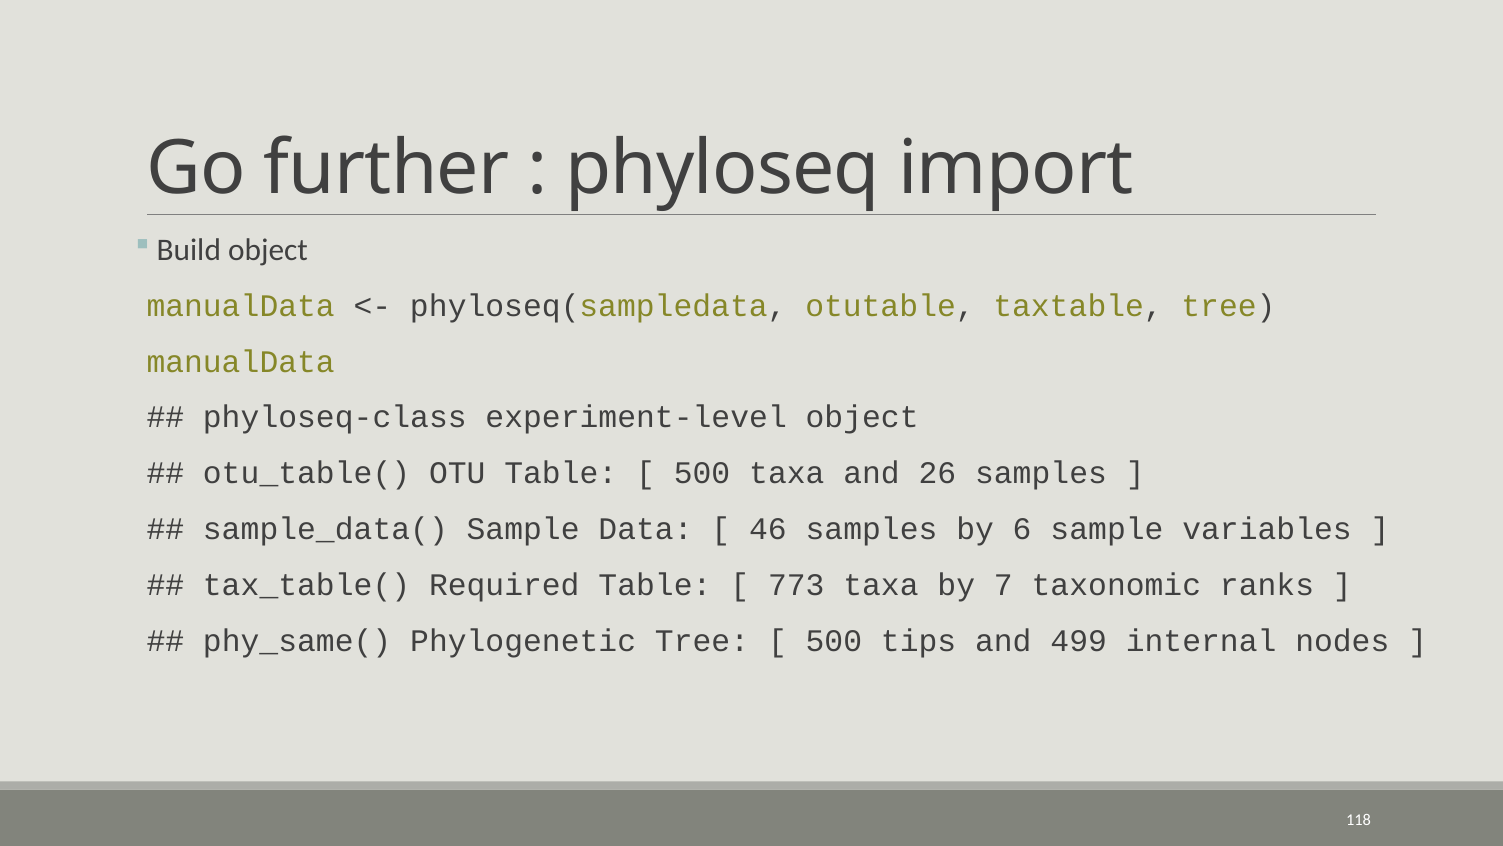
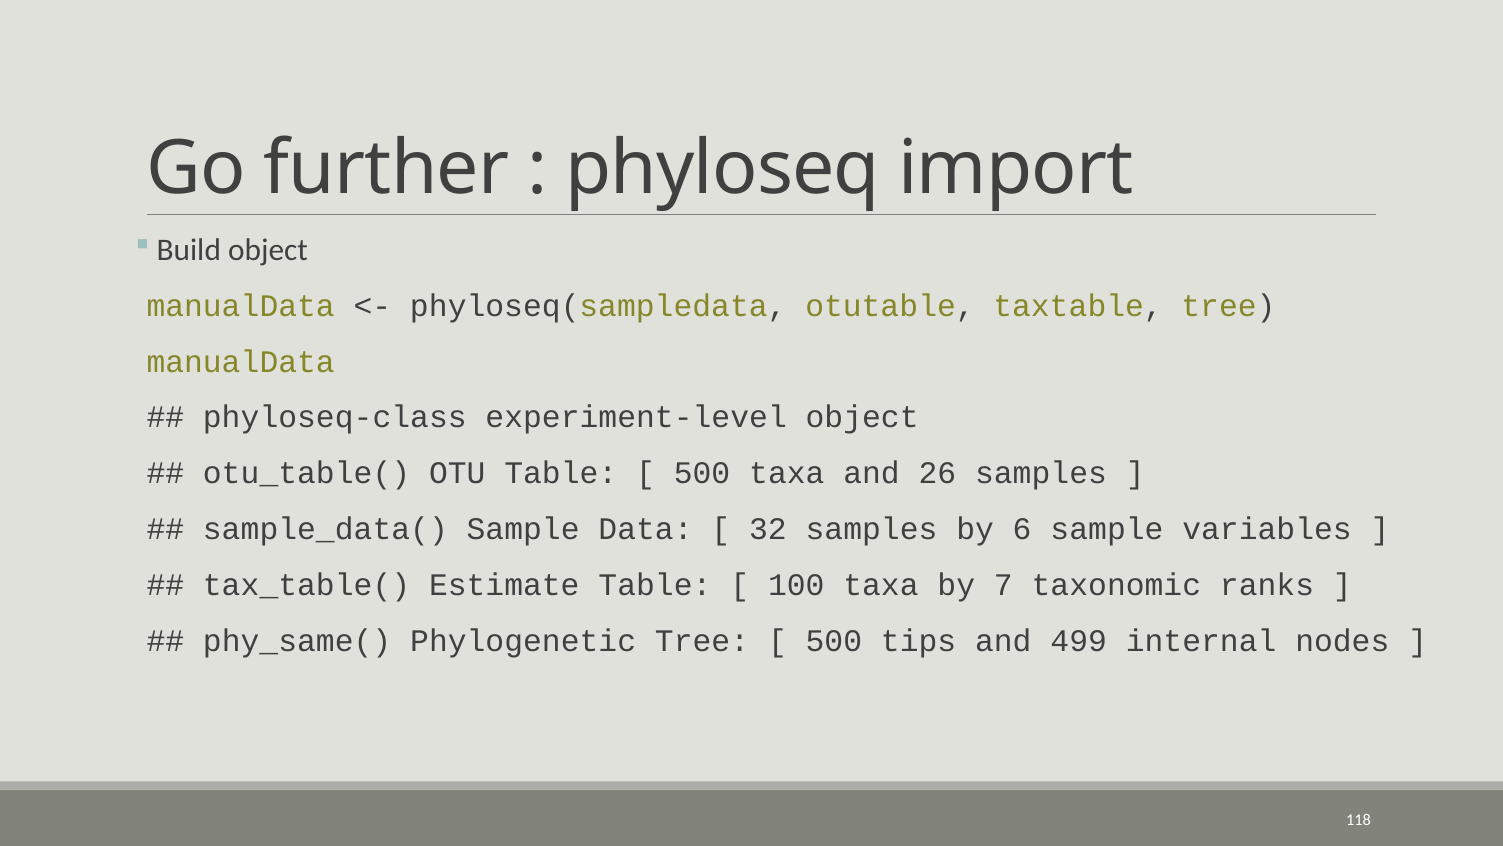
46: 46 -> 32
Required: Required -> Estimate
773: 773 -> 100
